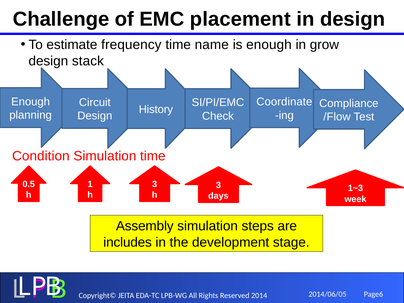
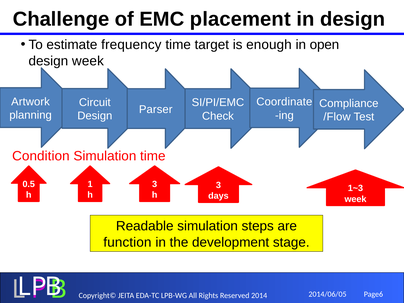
name: name -> target
grow: grow -> open
design stack: stack -> week
Enough at (31, 102): Enough -> Artwork
History: History -> Parser
Assembly: Assembly -> Readable
includes: includes -> function
